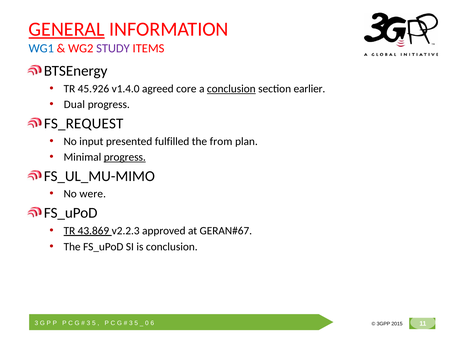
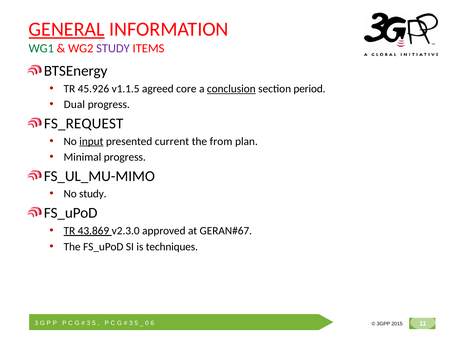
WG1 colour: blue -> green
v1.4.0: v1.4.0 -> v1.1.5
earlier: earlier -> period
input underline: none -> present
fulfilled: fulfilled -> current
progress at (125, 157) underline: present -> none
No were: were -> study
v2.2.3: v2.2.3 -> v2.3.0
is conclusion: conclusion -> techniques
